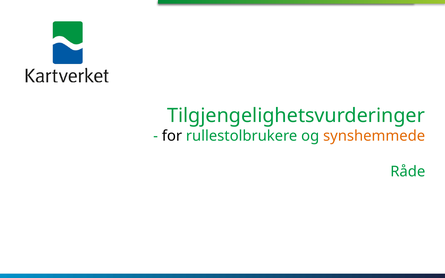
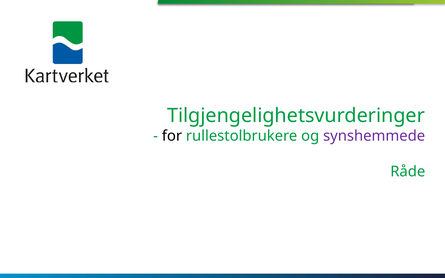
synshemmede colour: orange -> purple
